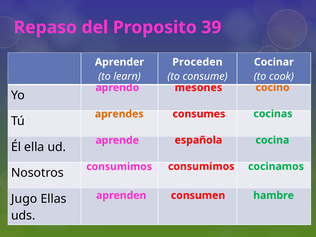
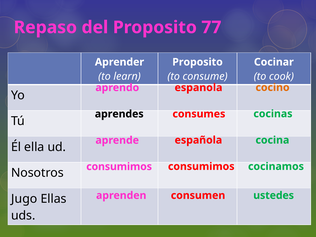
39: 39 -> 77
Proceden at (197, 62): Proceden -> Proposito
mesones: mesones -> espanola
aprendes colour: orange -> black
hambre: hambre -> ustedes
